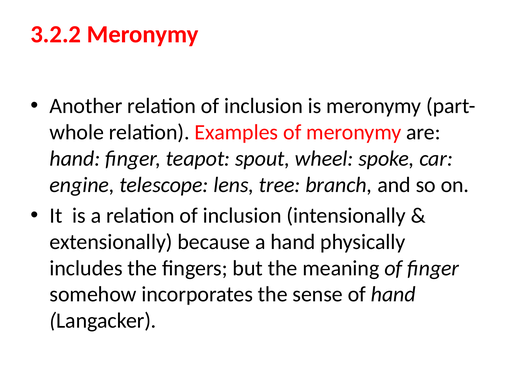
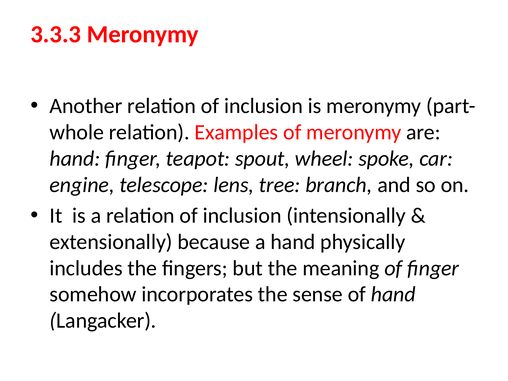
3.2.2: 3.2.2 -> 3.3.3
